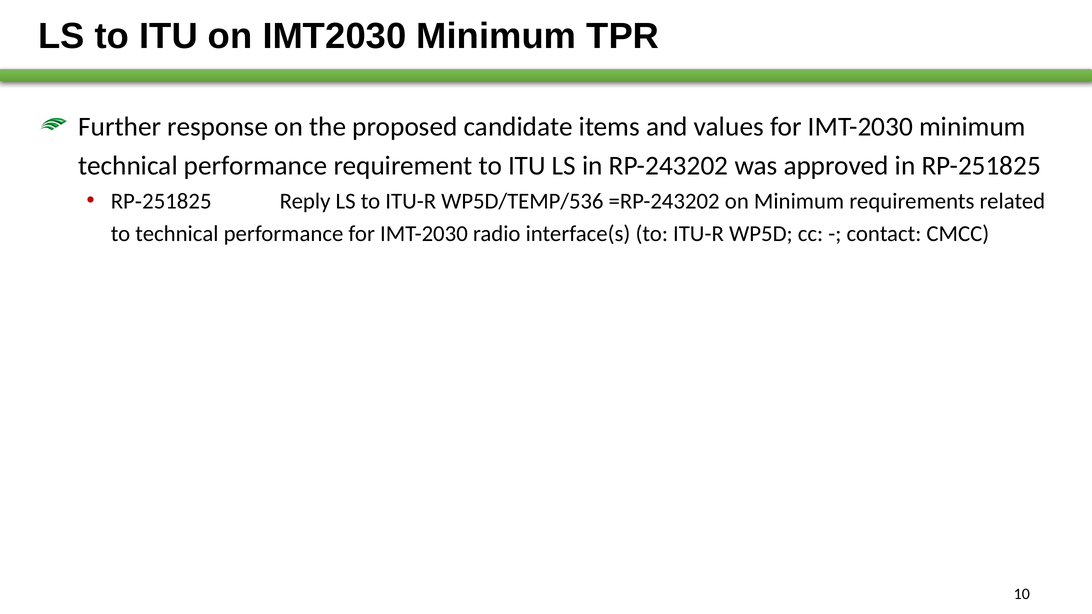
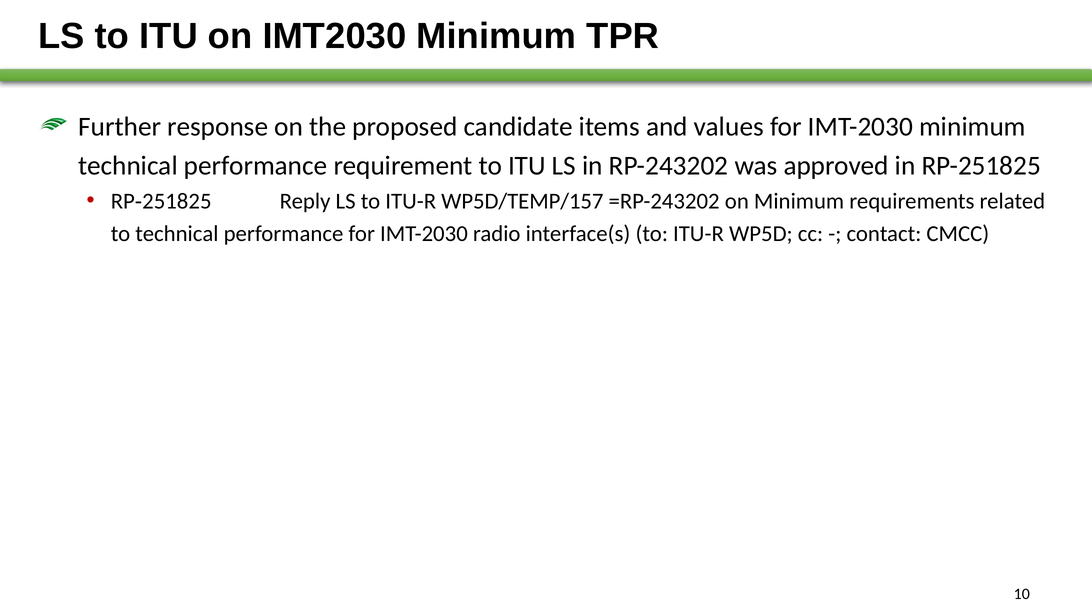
WP5D/TEMP/536: WP5D/TEMP/536 -> WP5D/TEMP/157
